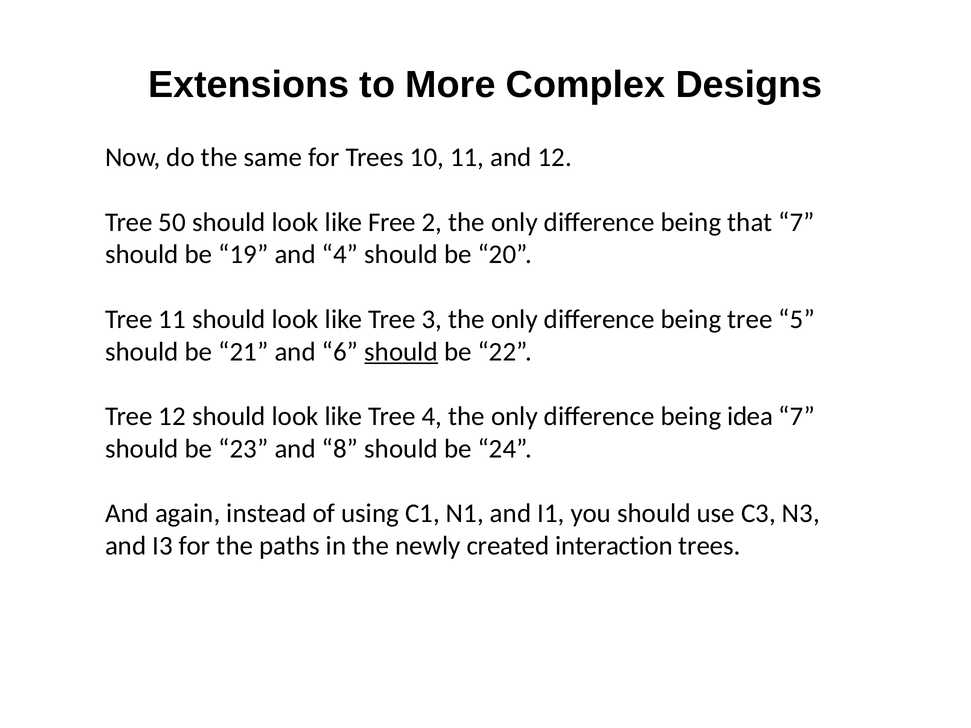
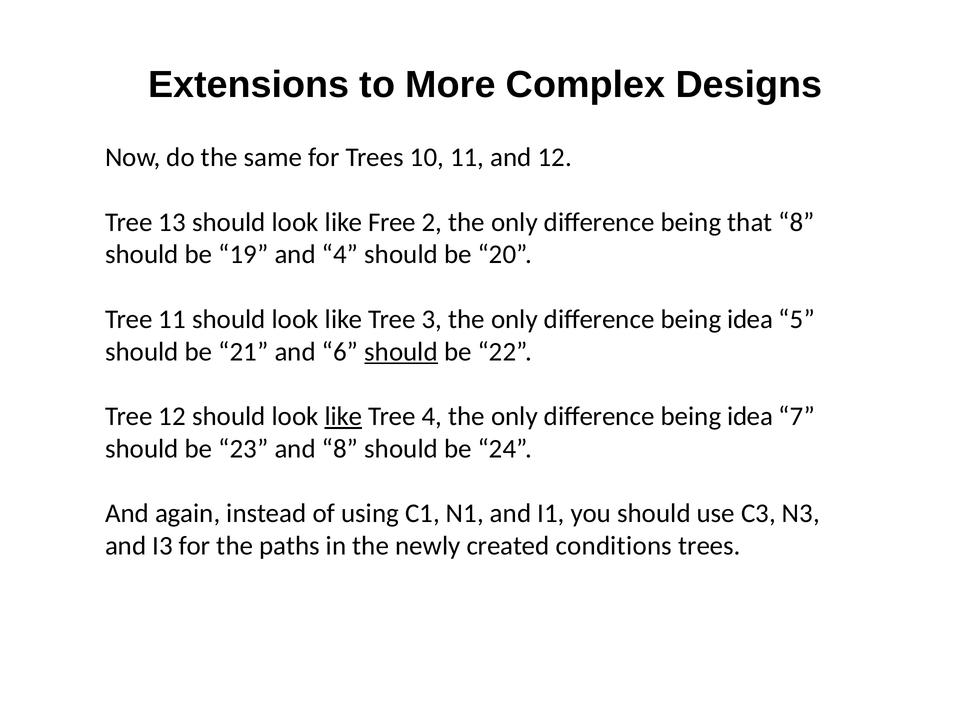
50: 50 -> 13
that 7: 7 -> 8
tree at (750, 319): tree -> idea
like at (343, 417) underline: none -> present
interaction: interaction -> conditions
